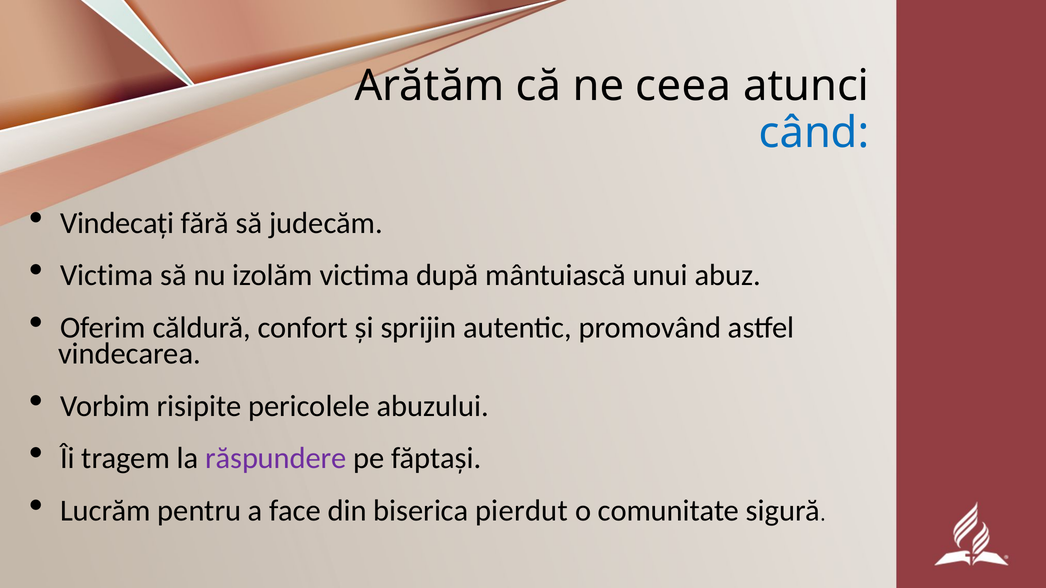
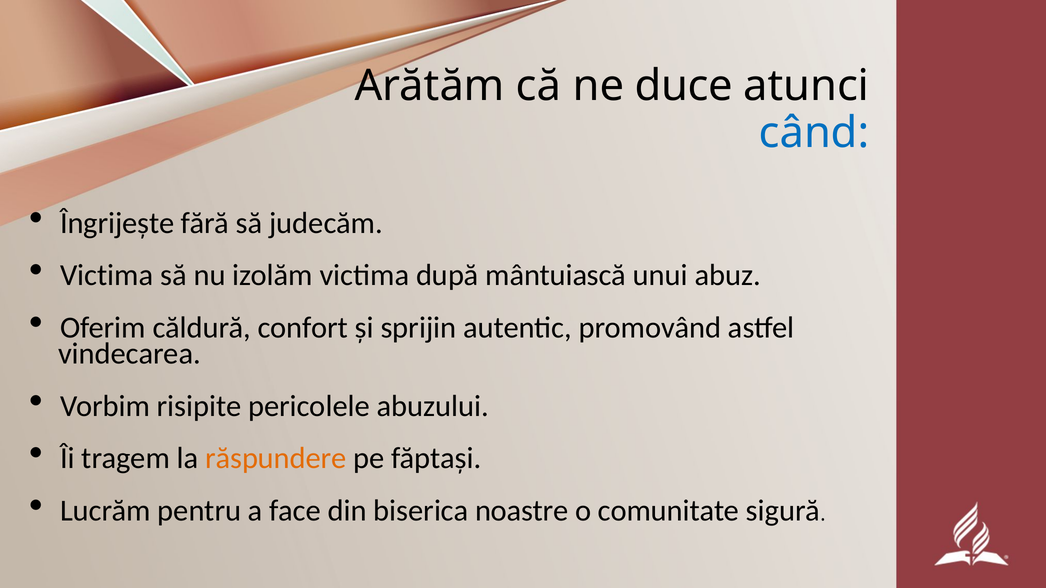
ceea: ceea -> duce
Vindecați: Vindecați -> Îngrijește
răspundere colour: purple -> orange
pierdut: pierdut -> noastre
